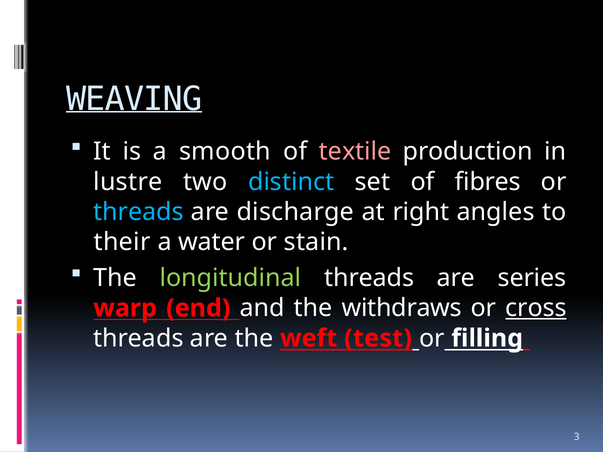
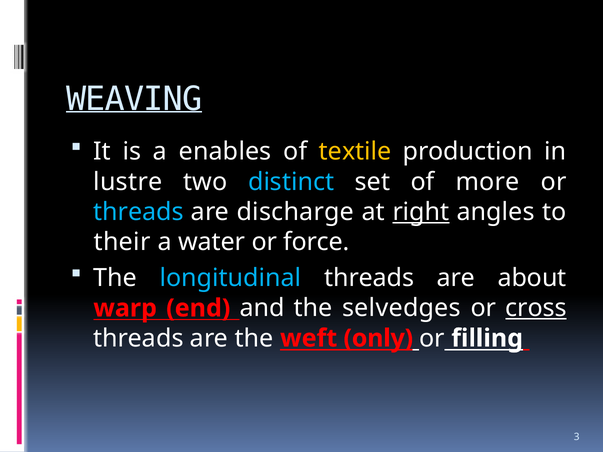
smooth: smooth -> enables
textile colour: pink -> yellow
fibres: fibres -> more
right underline: none -> present
stain: stain -> force
longitudinal colour: light green -> light blue
series: series -> about
withdraws: withdraws -> selvedges
test: test -> only
